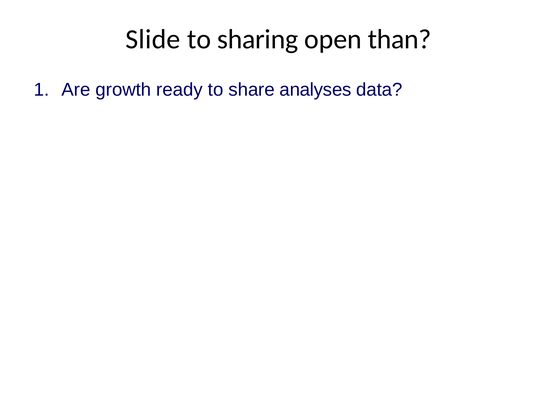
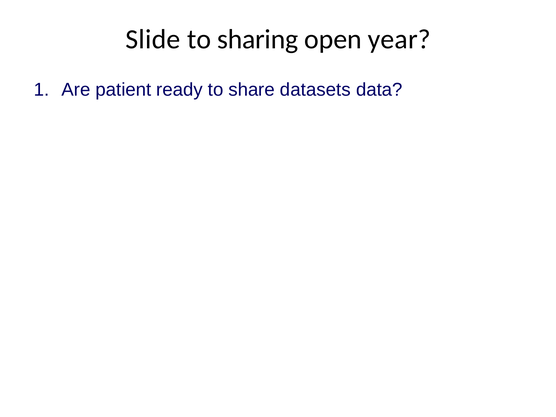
than: than -> year
growth: growth -> patient
analyses: analyses -> datasets
